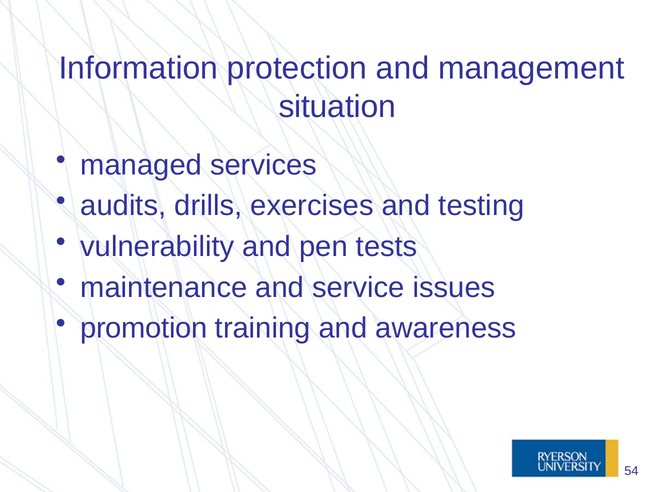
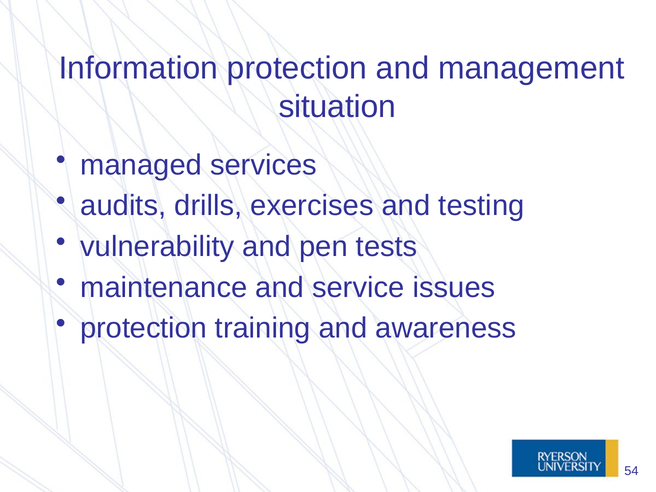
promotion at (144, 328): promotion -> protection
